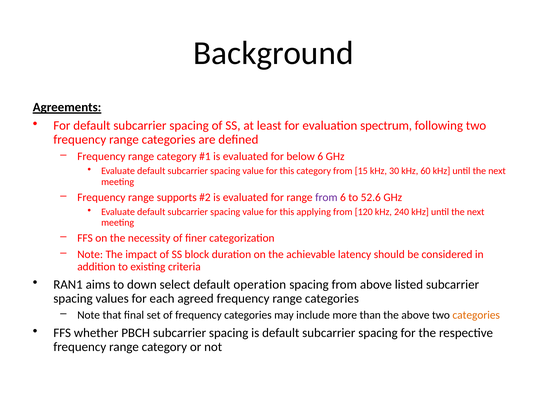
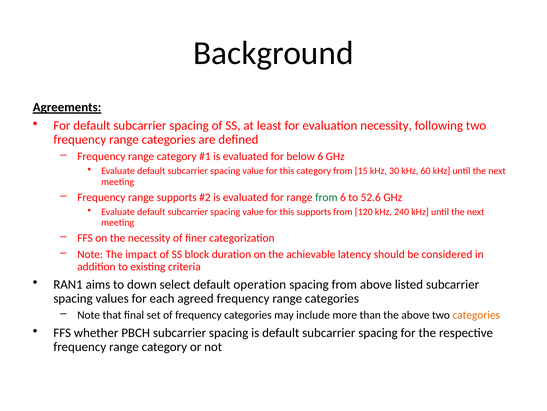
evaluation spectrum: spectrum -> necessity
from at (326, 197) colour: purple -> green
this applying: applying -> supports
